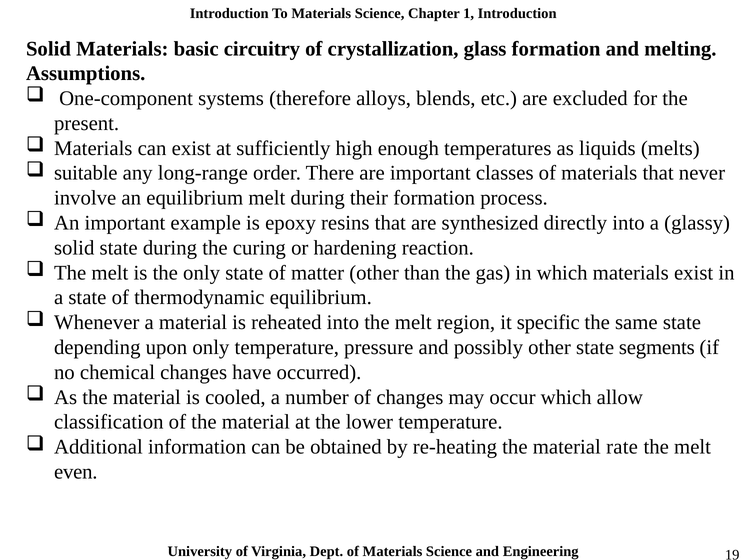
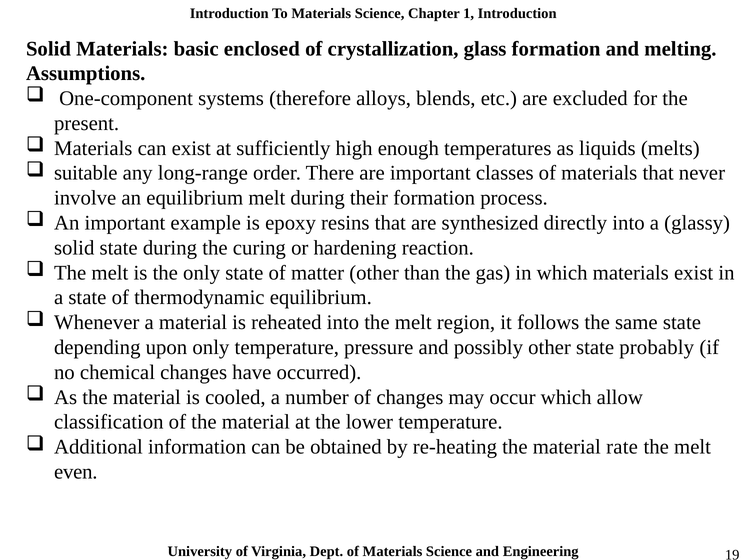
circuitry: circuitry -> enclosed
specific: specific -> follows
segments: segments -> probably
